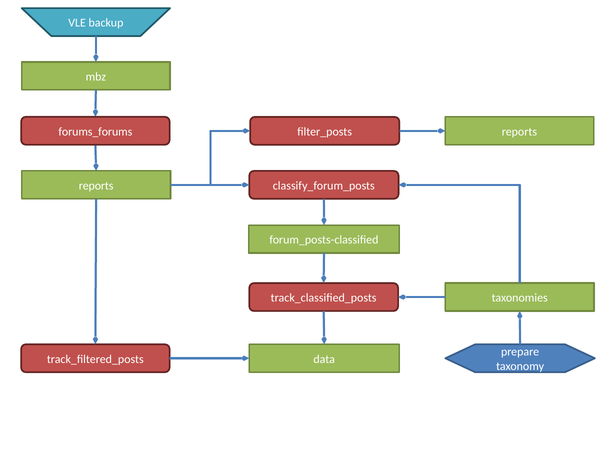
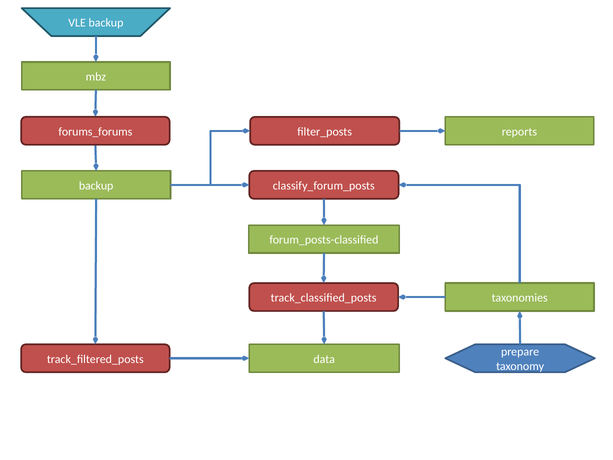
reports at (96, 186): reports -> backup
